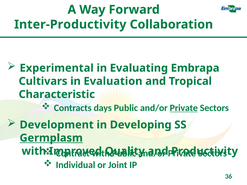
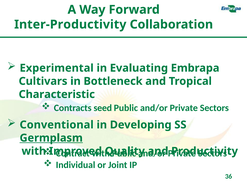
Evaluation: Evaluation -> Bottleneck
days: days -> seed
Private at (184, 108) underline: present -> none
Development: Development -> Conventional
